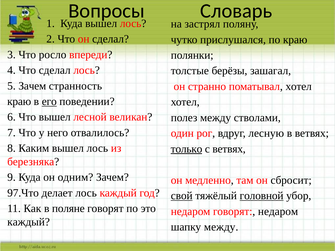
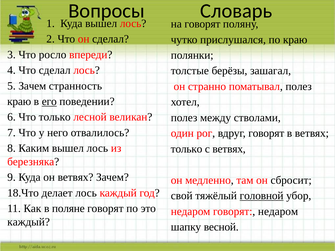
на застрял: застрял -> говорят
поматывал хотел: хотел -> полез
Что вышел: вышел -> только
вдруг лесную: лесную -> говорят
только at (187, 149) underline: present -> none
он одним: одним -> ветвях
97.Что: 97.Что -> 18.Что
свой underline: present -> none
шапку между: между -> весной
